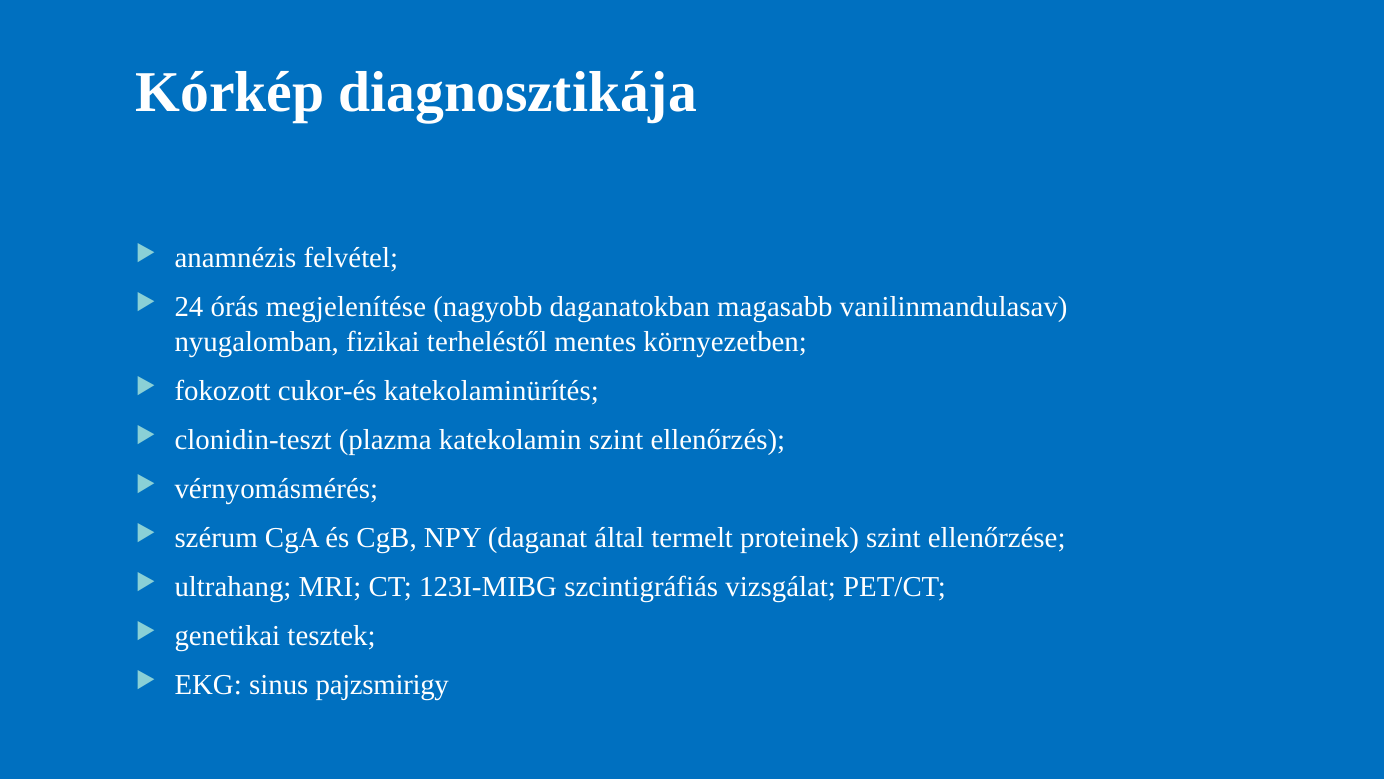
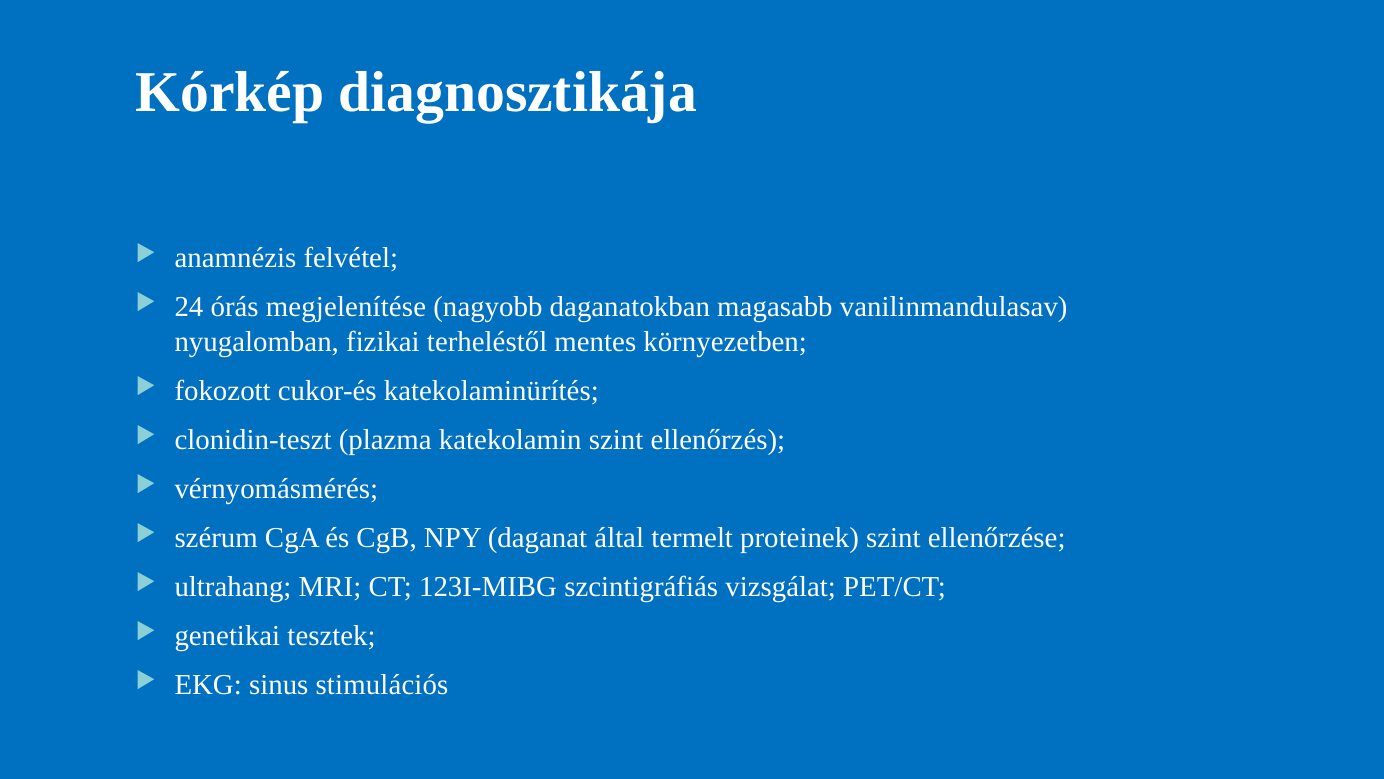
pajzsmirigy: pajzsmirigy -> stimulációs
